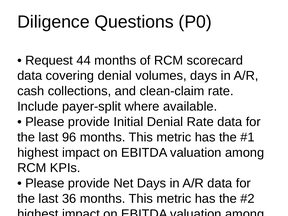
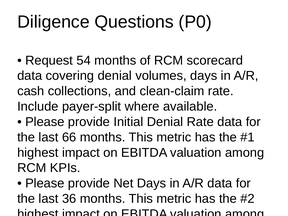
44: 44 -> 54
96: 96 -> 66
